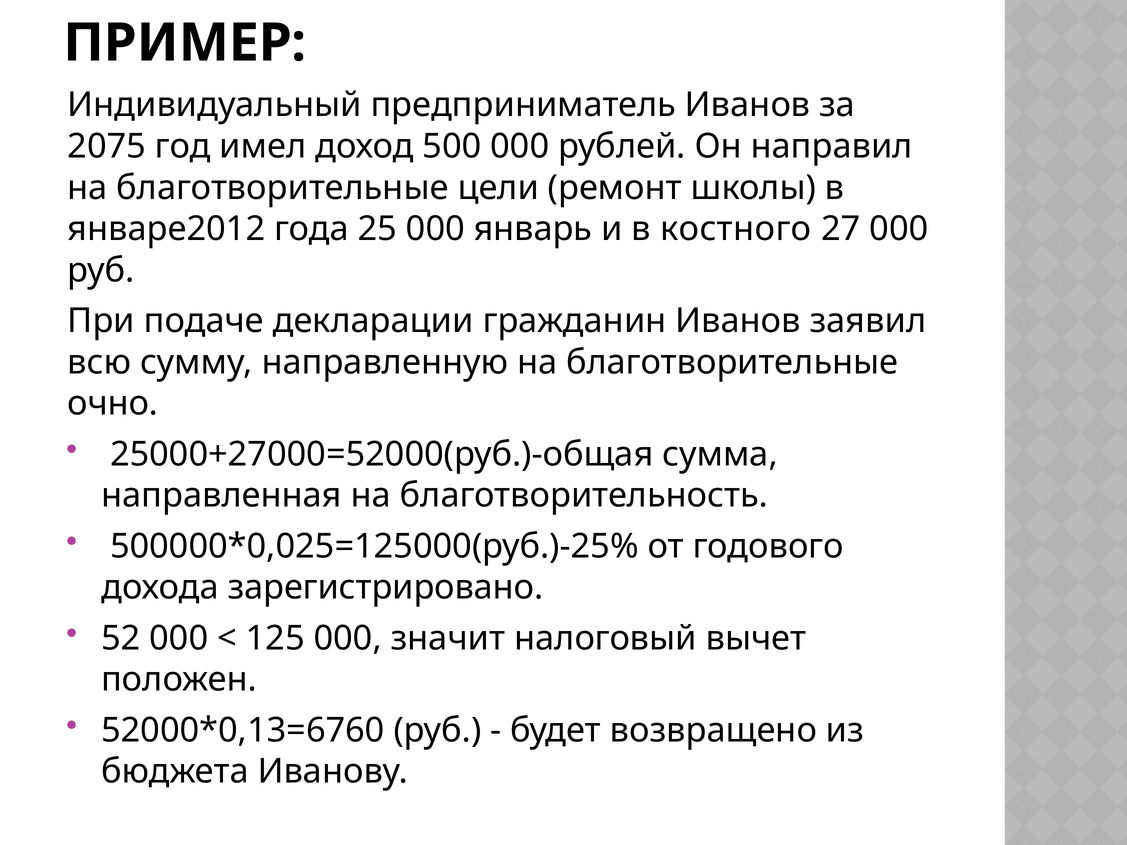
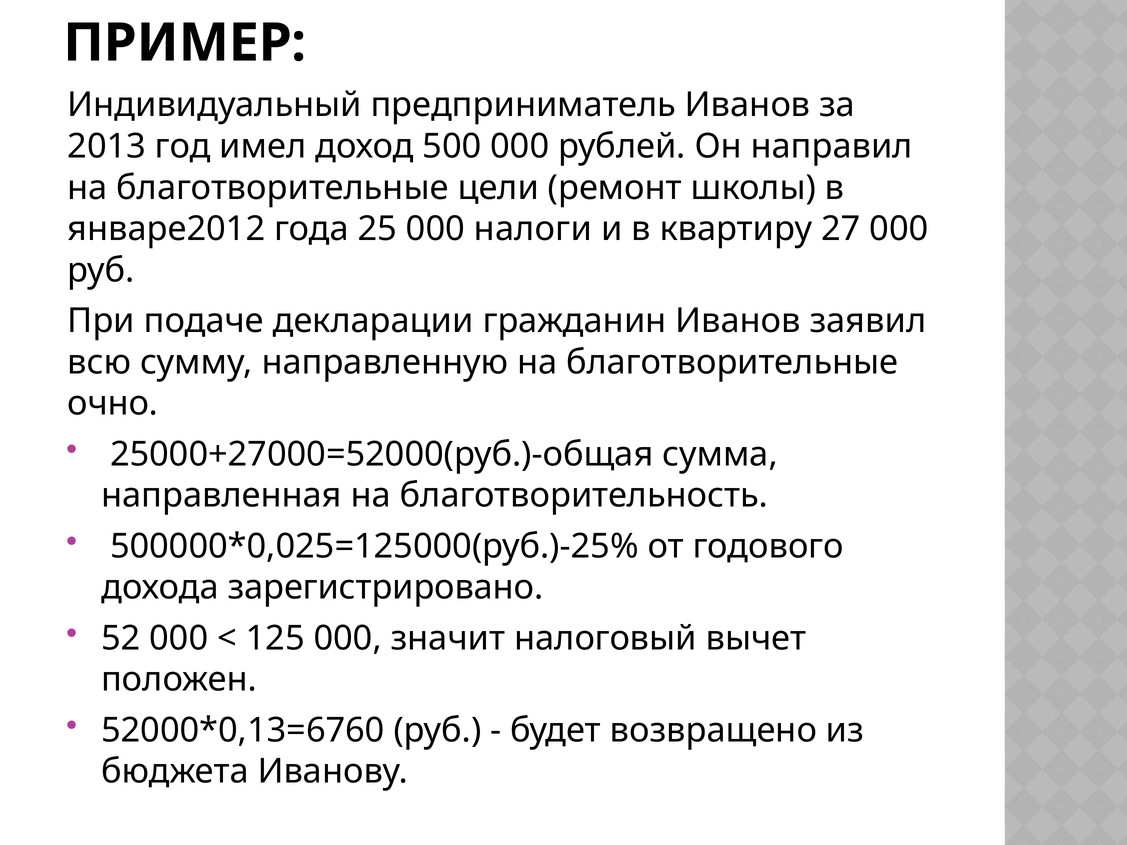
2075: 2075 -> 2013
январь: январь -> налоги
костного: костного -> квартиру
